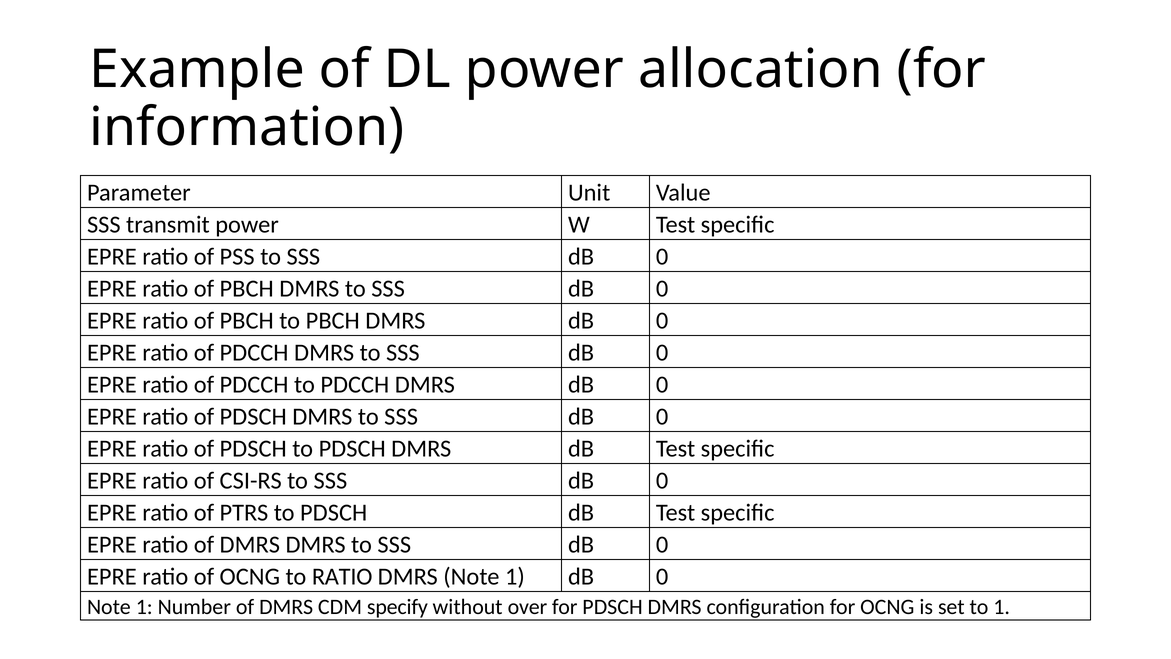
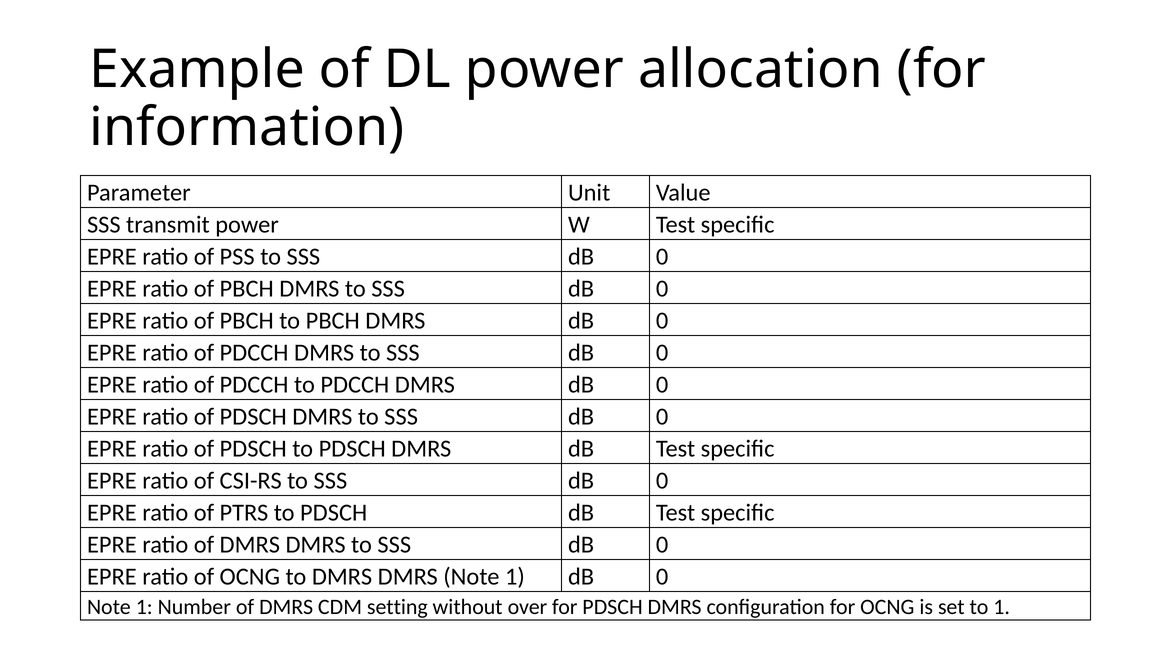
to RATIO: RATIO -> DMRS
specify: specify -> setting
